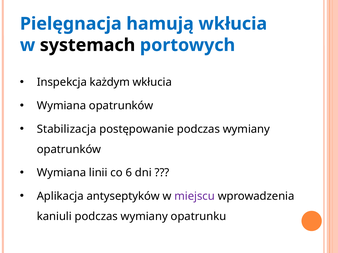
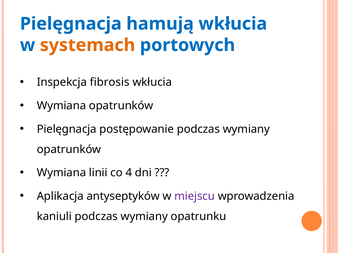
systemach colour: black -> orange
każdym: każdym -> fibrosis
Stabilizacja at (67, 129): Stabilizacja -> Pielęgnacja
6: 6 -> 4
